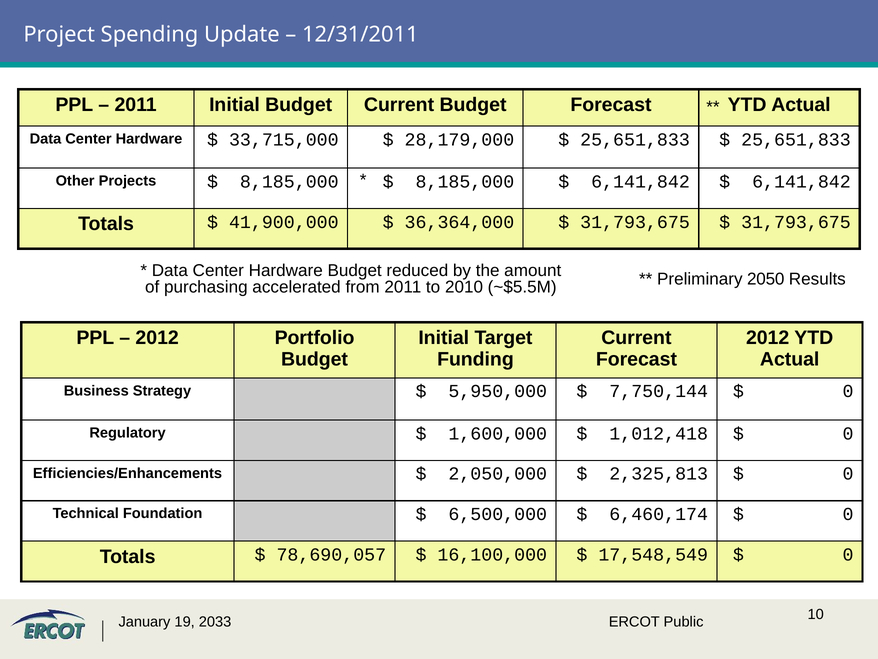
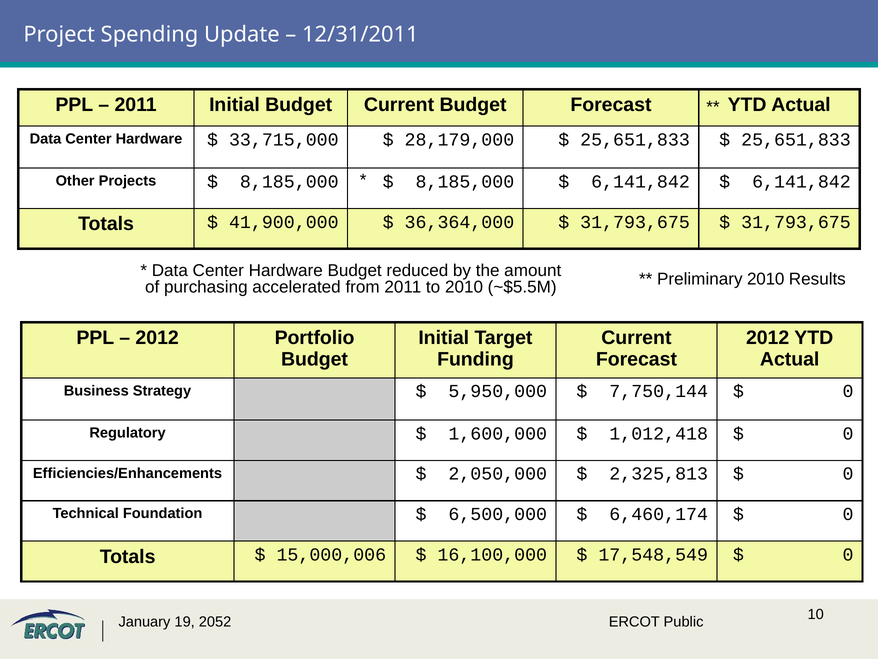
Preliminary 2050: 2050 -> 2010
78,690,057: 78,690,057 -> 15,000,006
2033: 2033 -> 2052
